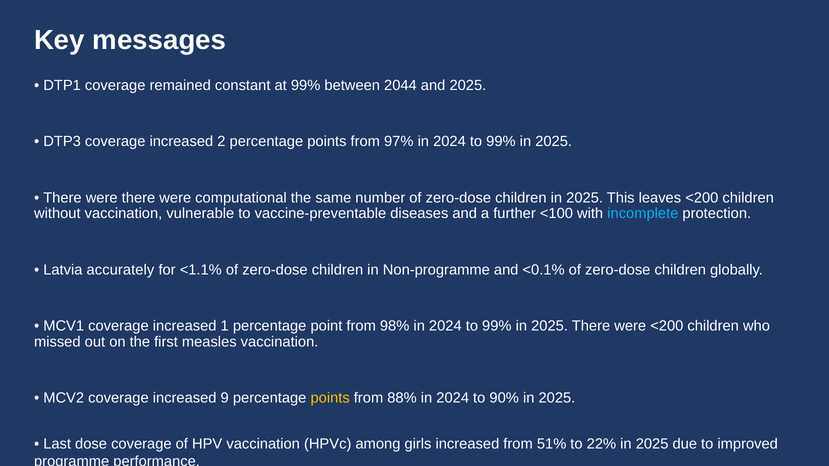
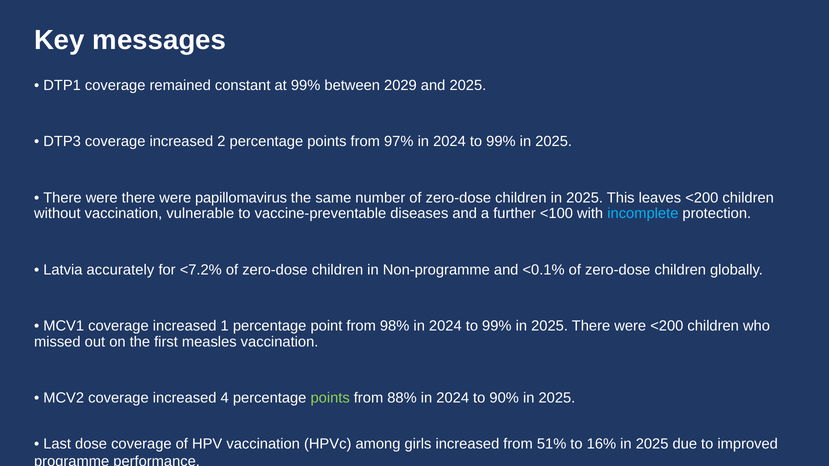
2044: 2044 -> 2029
computational: computational -> papillomavirus
<1.1%: <1.1% -> <7.2%
9: 9 -> 4
points at (330, 398) colour: yellow -> light green
22%: 22% -> 16%
